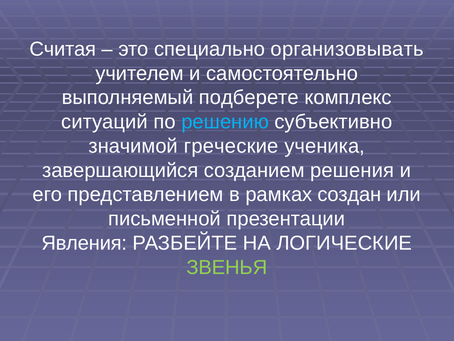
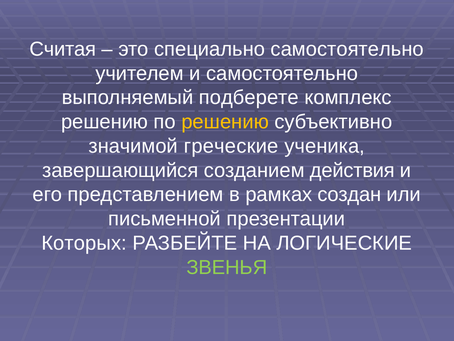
специально организовывать: организовывать -> самостоятельно
ситуаций at (105, 122): ситуаций -> решению
решению at (225, 122) colour: light blue -> yellow
решения: решения -> действия
Явления: Явления -> Которых
